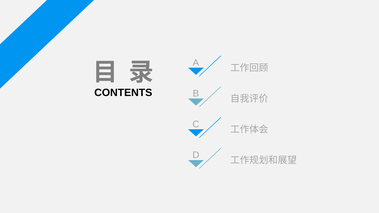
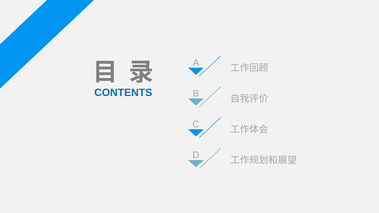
CONTENTS colour: black -> blue
